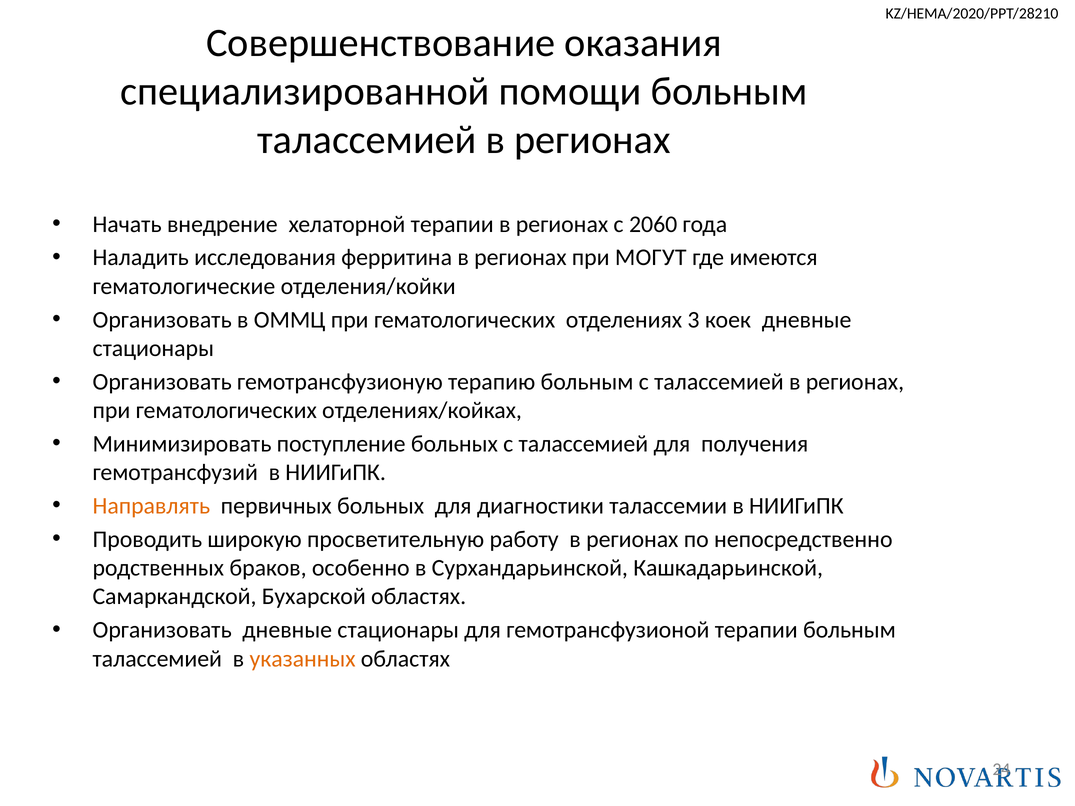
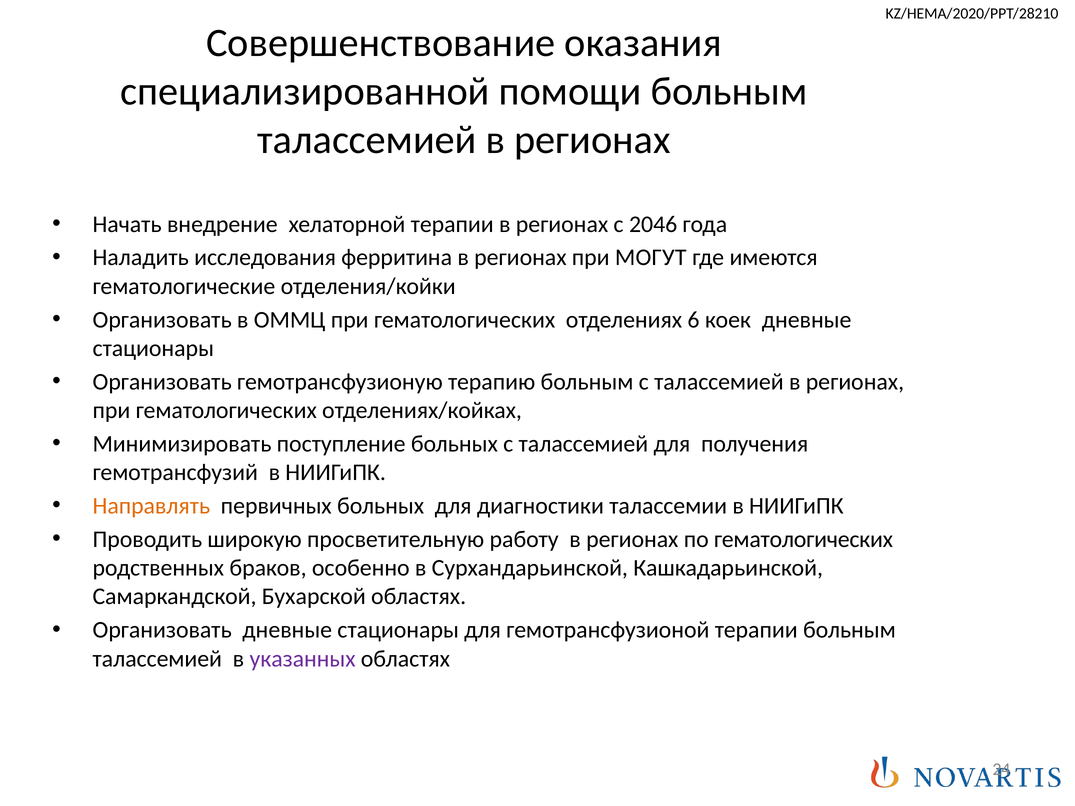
2060: 2060 -> 2046
3: 3 -> 6
по непосредственно: непосредственно -> гематологических
указанных colour: orange -> purple
